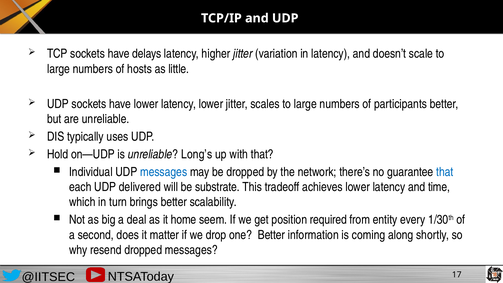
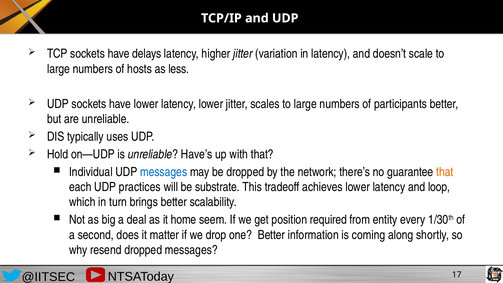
little: little -> less
Long’s: Long’s -> Have’s
that at (445, 172) colour: blue -> orange
delivered: delivered -> practices
time: time -> loop
